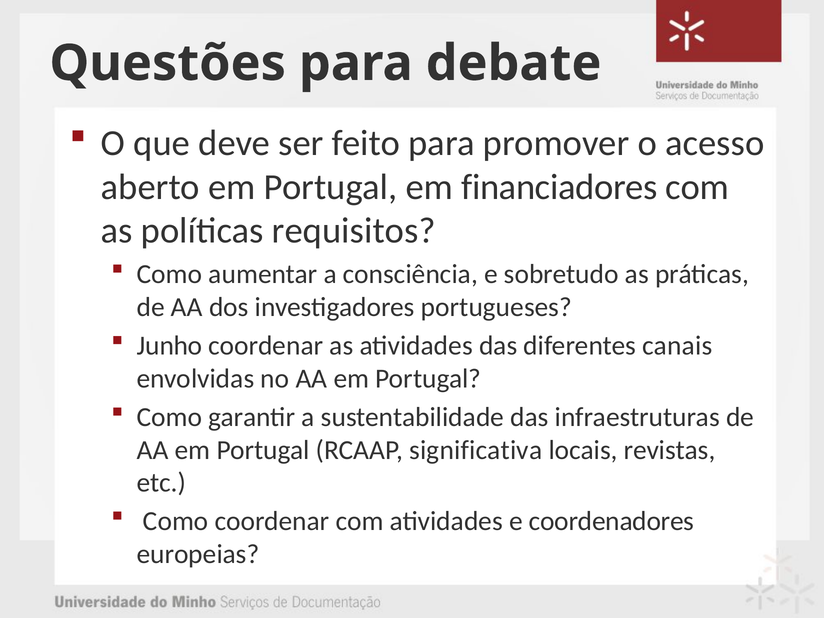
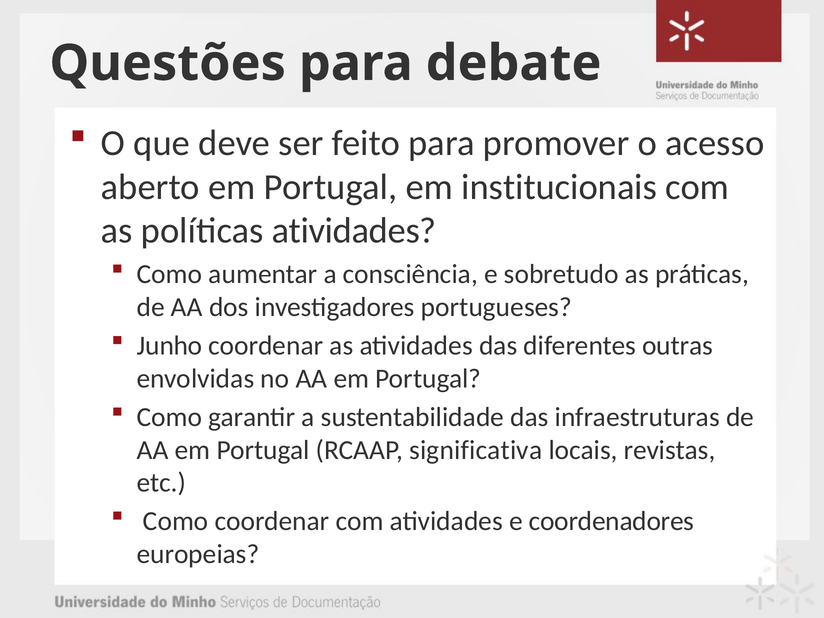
financiadores: financiadores -> institucionais
políticas requisitos: requisitos -> atividades
canais: canais -> outras
